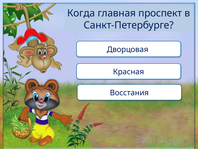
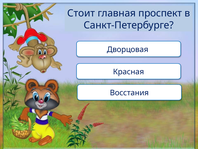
Когда: Когда -> Стоит
